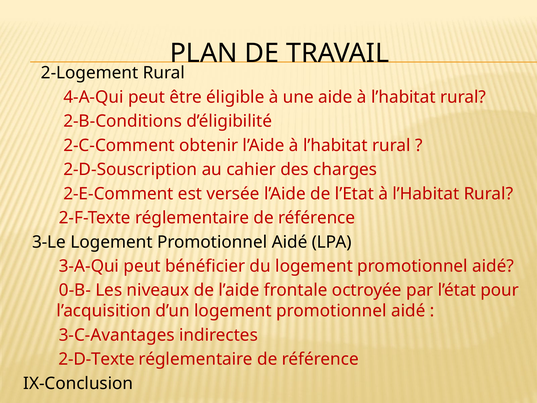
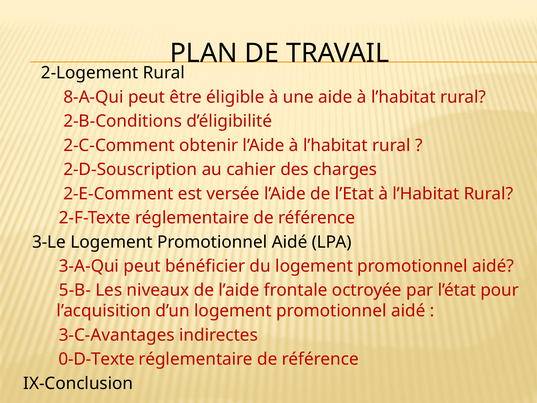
4-A-Qui: 4-A-Qui -> 8-A-Qui
0-B-: 0-B- -> 5-B-
2-D-Texte: 2-D-Texte -> 0-D-Texte
